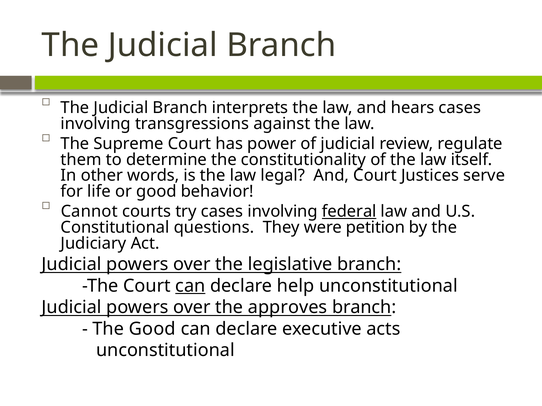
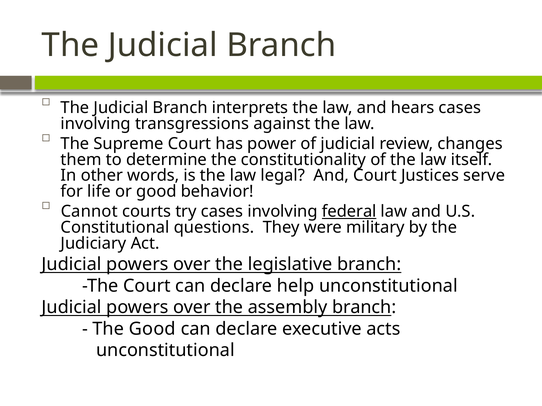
regulate: regulate -> changes
petition: petition -> military
can at (190, 286) underline: present -> none
approves: approves -> assembly
